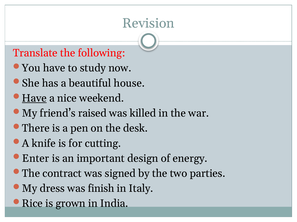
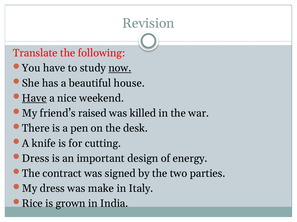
now underline: none -> present
Enter at (36, 159): Enter -> Dress
finish: finish -> make
